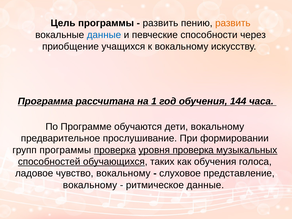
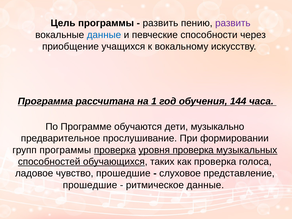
развить at (233, 23) colour: orange -> purple
дети вокальному: вокальному -> музыкально
как обучения: обучения -> проверка
чувство вокальному: вокальному -> прошедшие
вокальному at (90, 185): вокальному -> прошедшие
